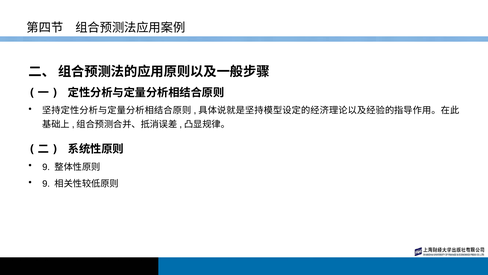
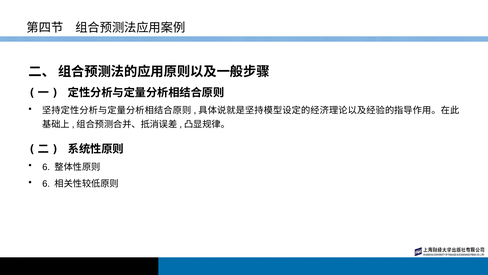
9 at (46, 167): 9 -> 6
9 at (46, 184): 9 -> 6
